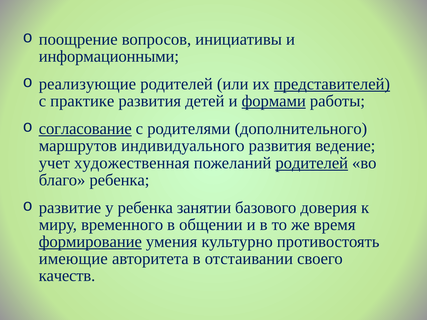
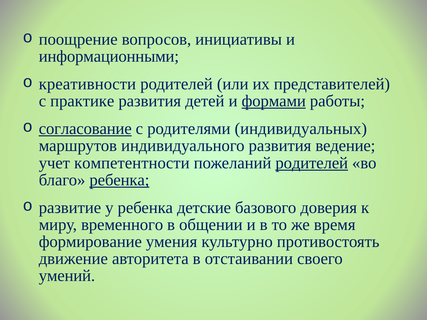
реализующие: реализующие -> креативности
представителей underline: present -> none
дополнительного: дополнительного -> индивидуальных
художественная: художественная -> компетентности
ребенка at (119, 180) underline: none -> present
занятии: занятии -> детские
формирование underline: present -> none
имеющие: имеющие -> движение
качеств: качеств -> умений
